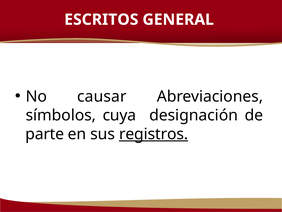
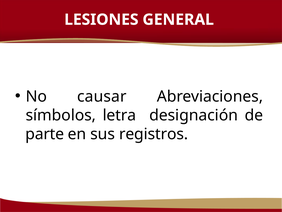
ESCRITOS: ESCRITOS -> LESIONES
cuya: cuya -> letra
registros underline: present -> none
